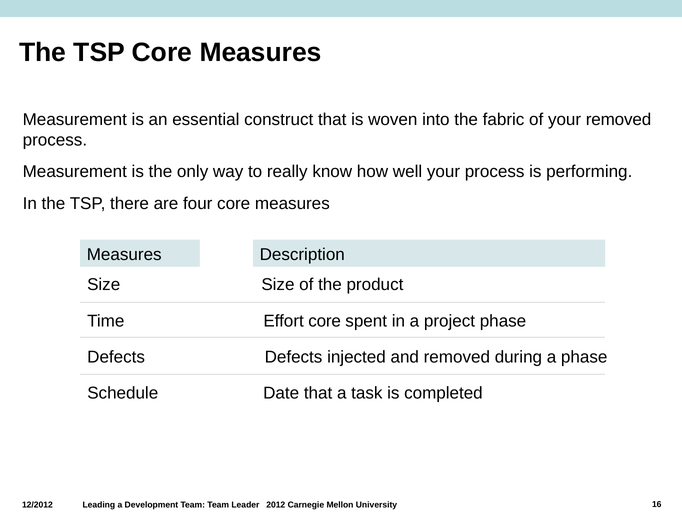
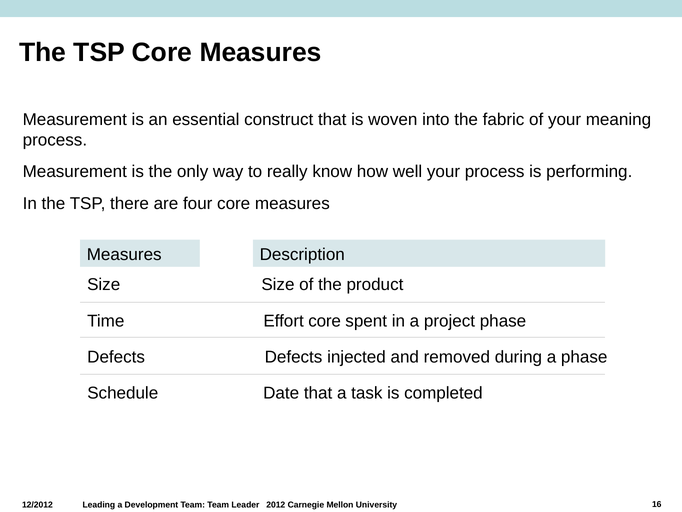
your removed: removed -> meaning
